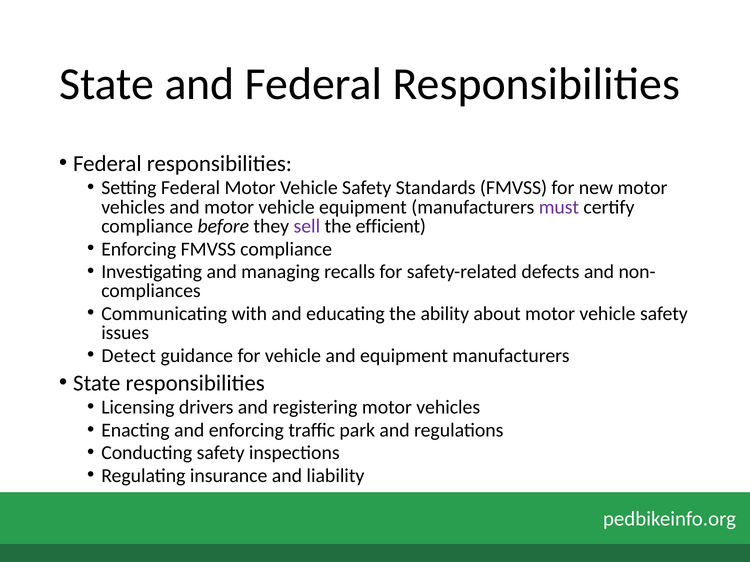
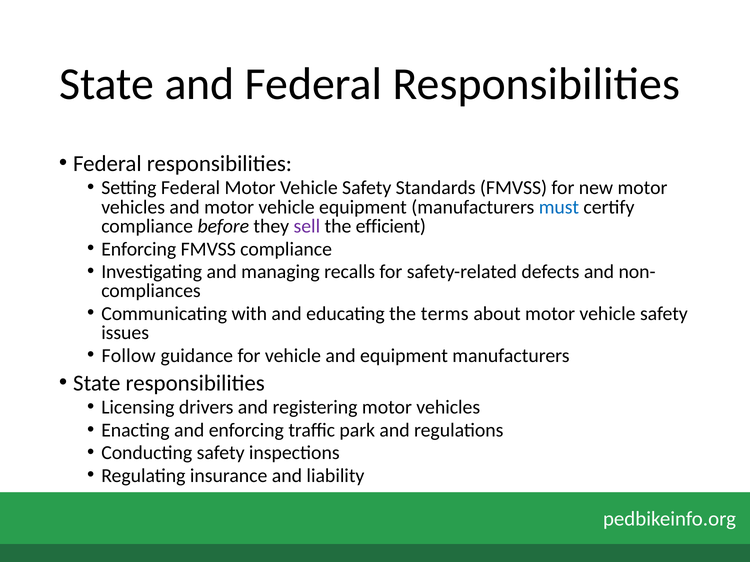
must colour: purple -> blue
ability: ability -> terms
Detect: Detect -> Follow
